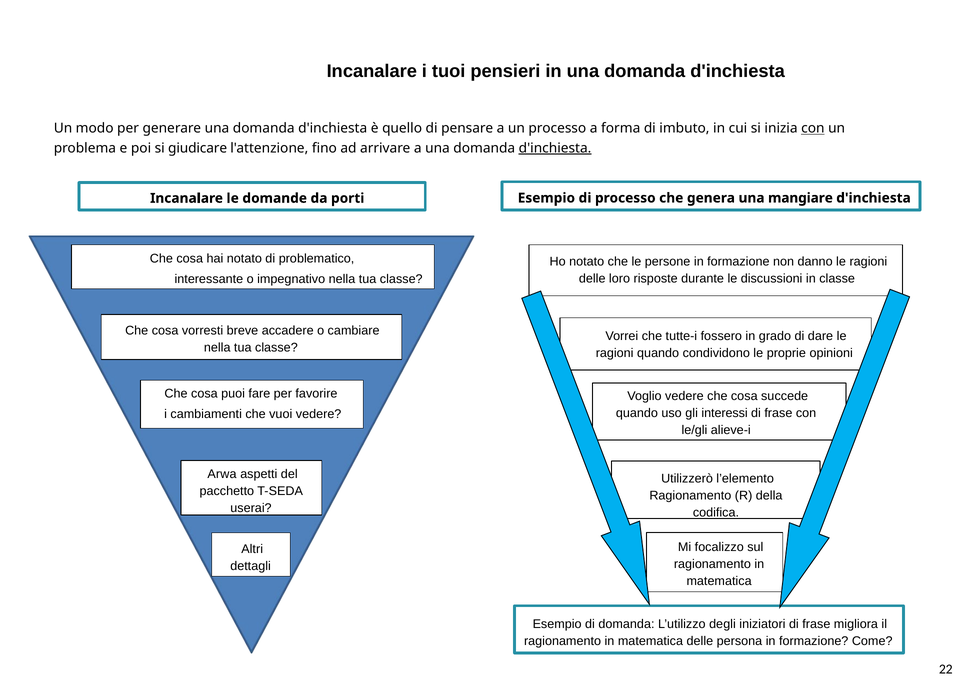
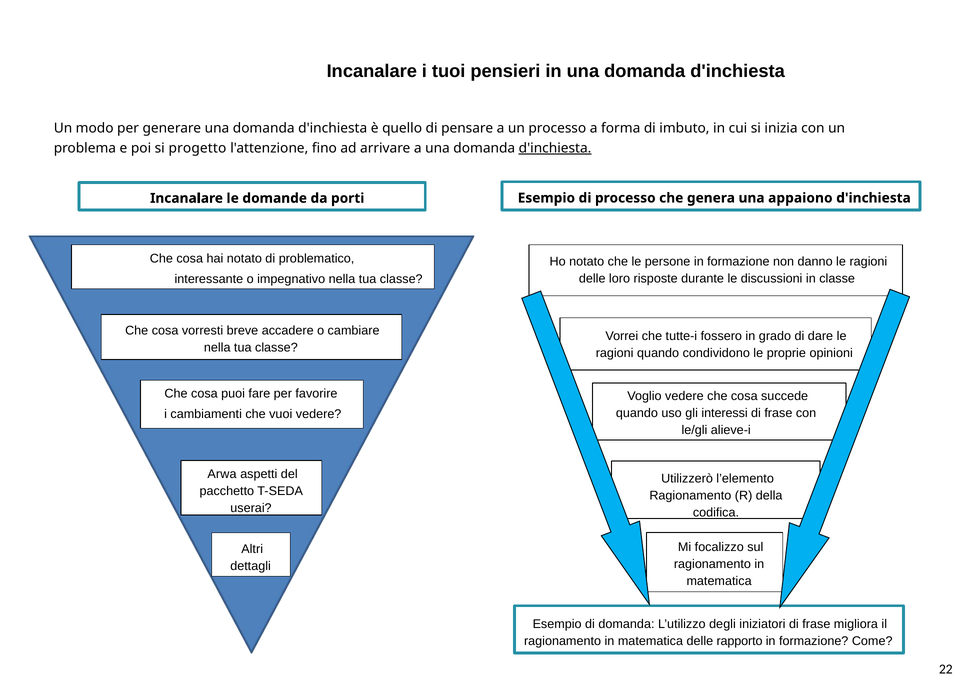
con at (813, 128) underline: present -> none
giudicare: giudicare -> progetto
mangiare: mangiare -> appaiono
persona: persona -> rapporto
